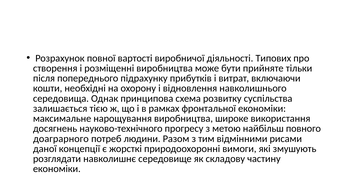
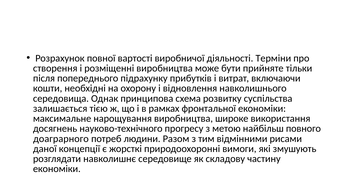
Типових: Типових -> Терміни
